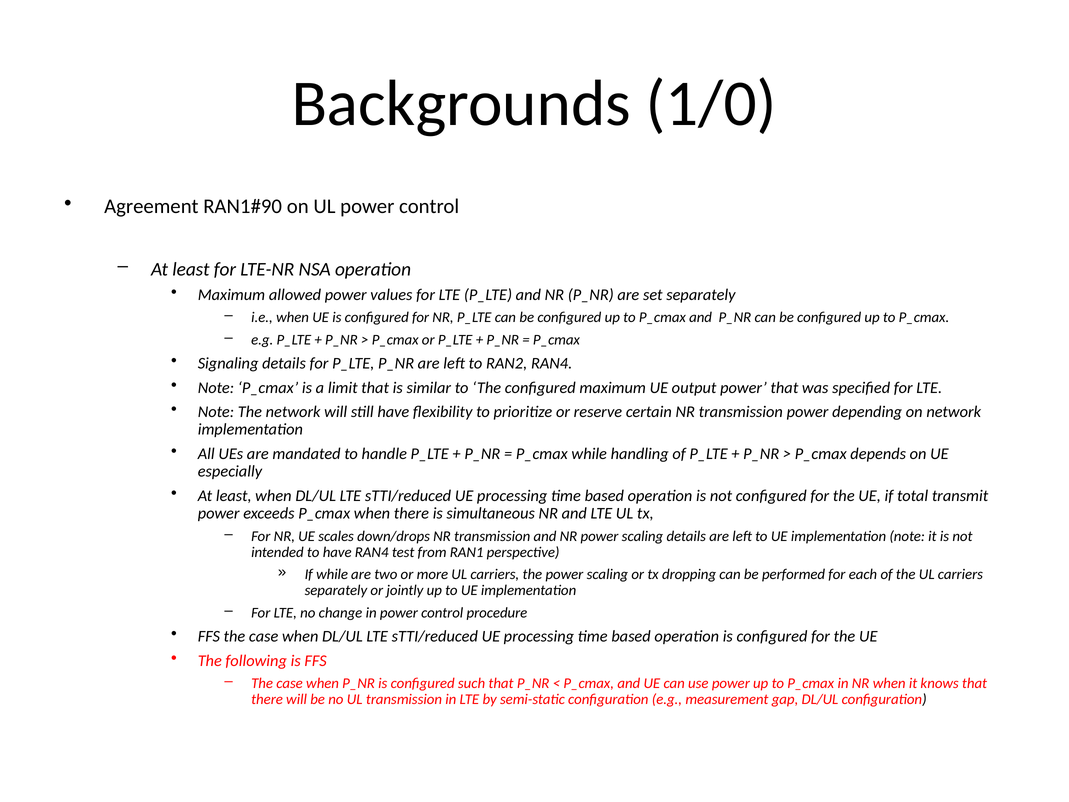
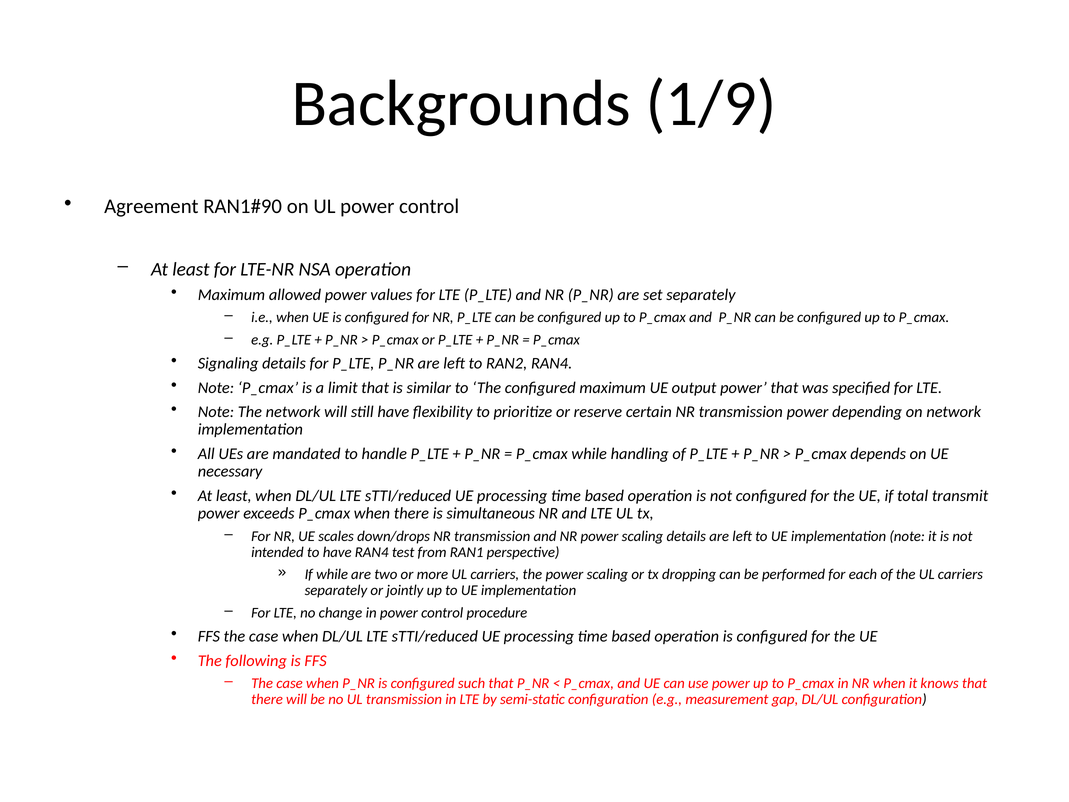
1/0: 1/0 -> 1/9
especially: especially -> necessary
